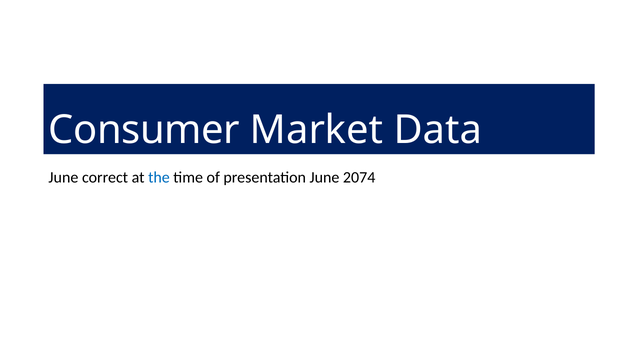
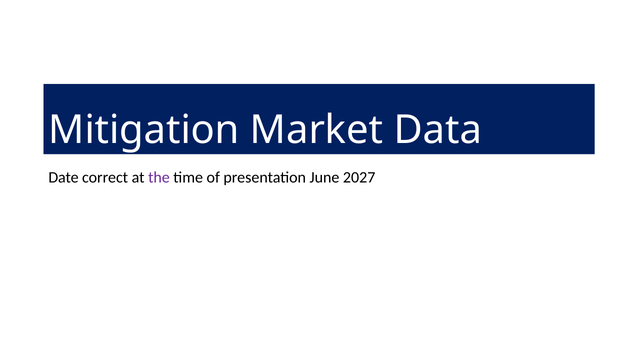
Consumer: Consumer -> Mitigation
June at (63, 177): June -> Date
the colour: blue -> purple
2074: 2074 -> 2027
